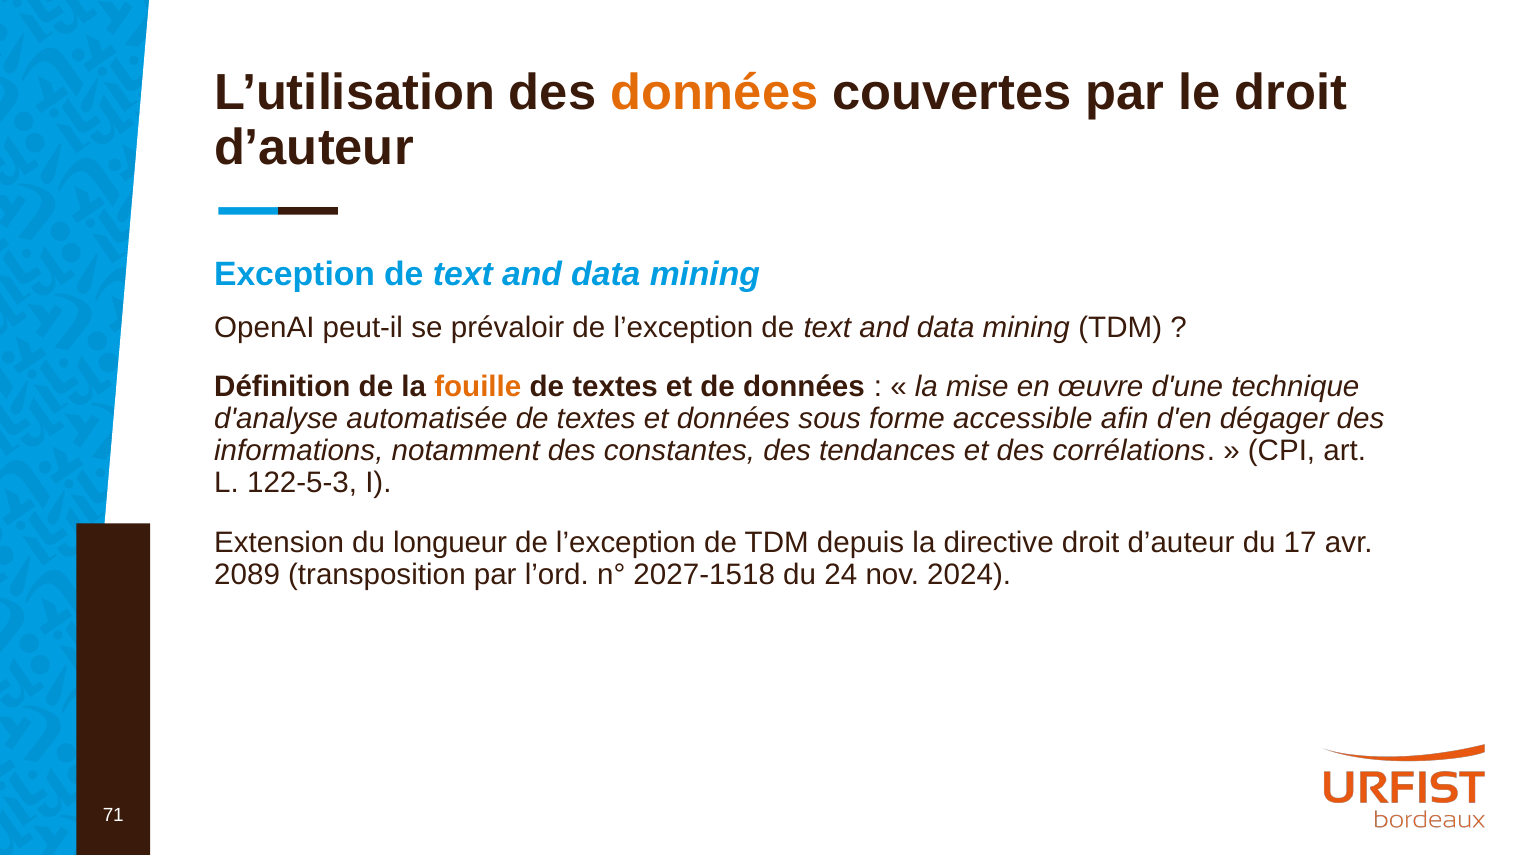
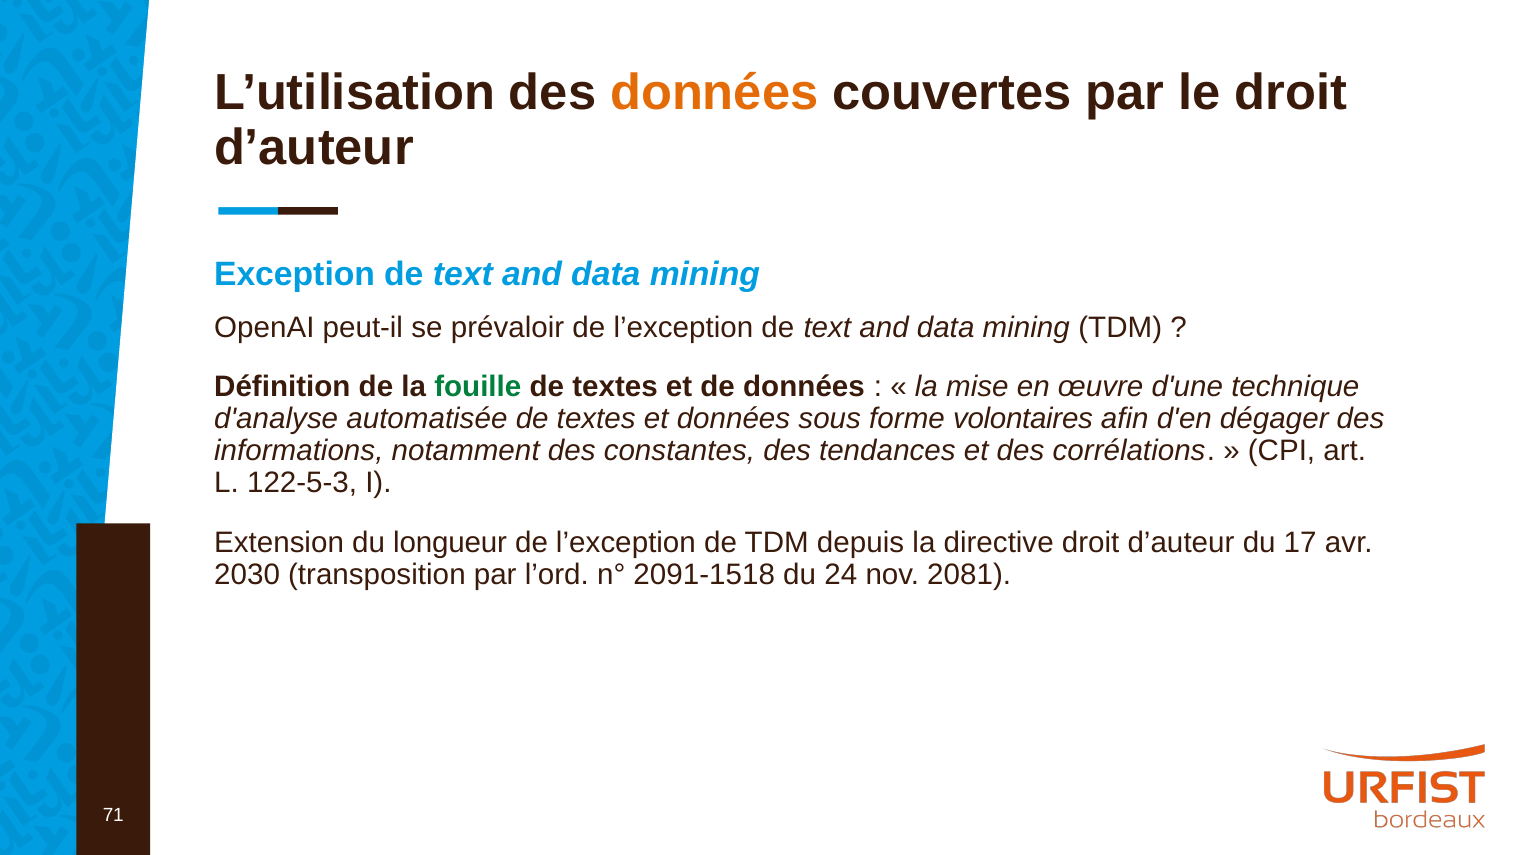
fouille colour: orange -> green
accessible: accessible -> volontaires
2089: 2089 -> 2030
2027-1518: 2027-1518 -> 2091-1518
2024: 2024 -> 2081
